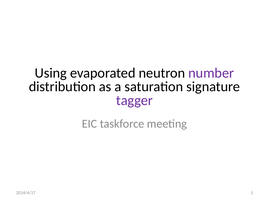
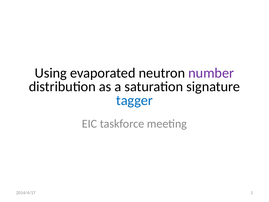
tagger colour: purple -> blue
